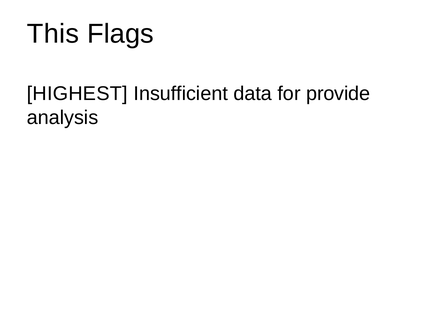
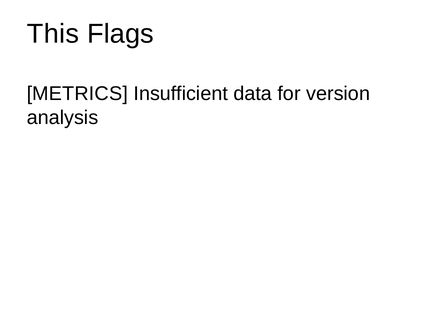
HIGHEST: HIGHEST -> METRICS
provide: provide -> version
